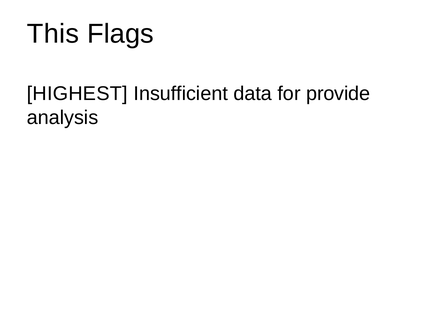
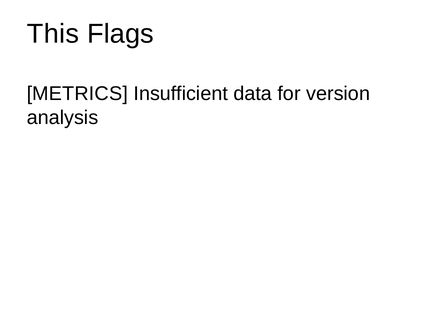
HIGHEST: HIGHEST -> METRICS
provide: provide -> version
